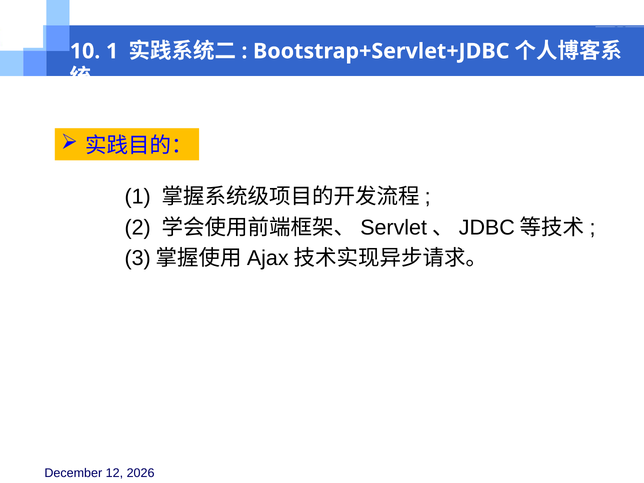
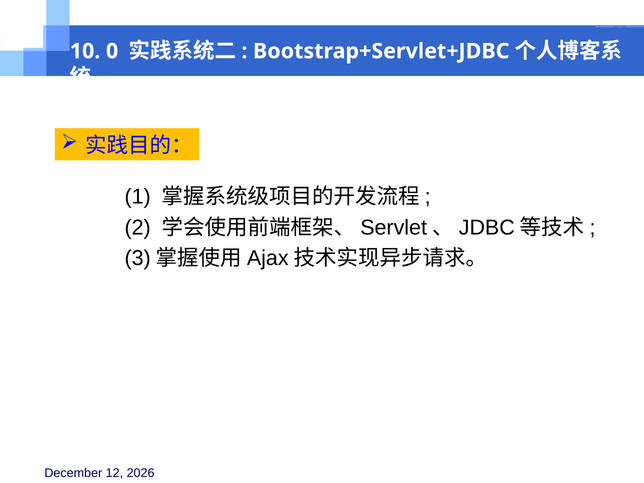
10 1: 1 -> 0
